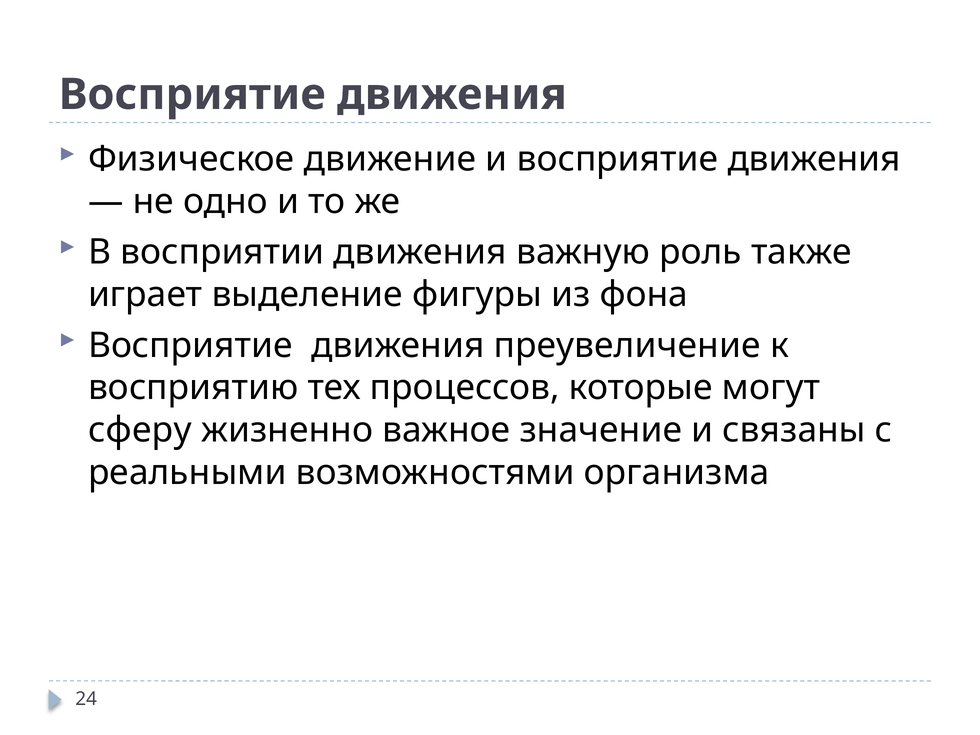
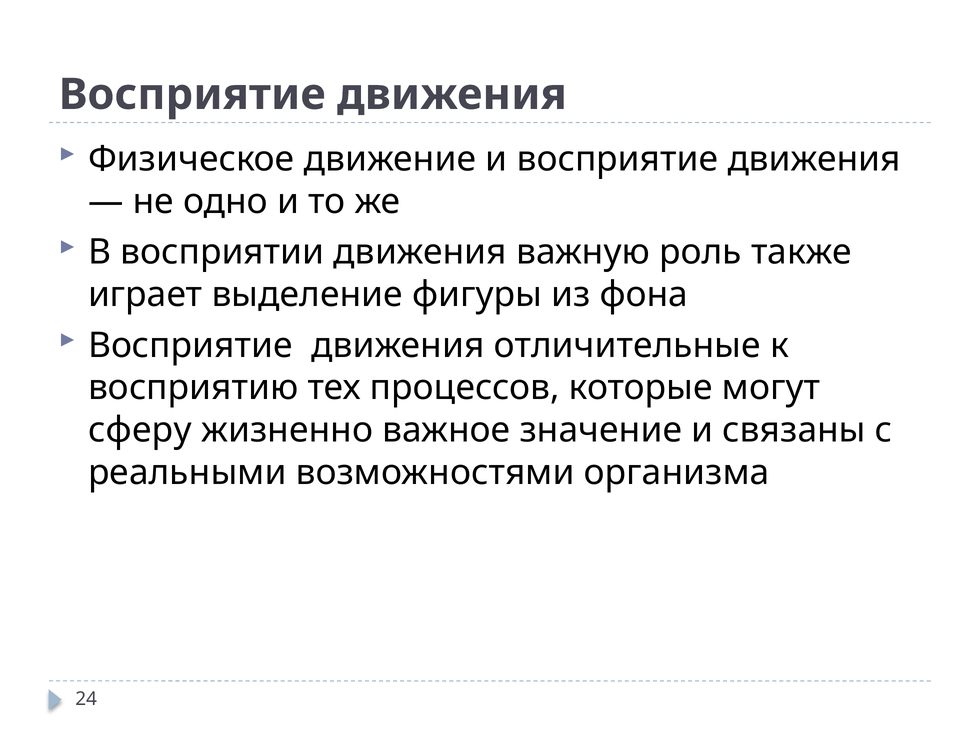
преувеличение: преувеличение -> отличительные
